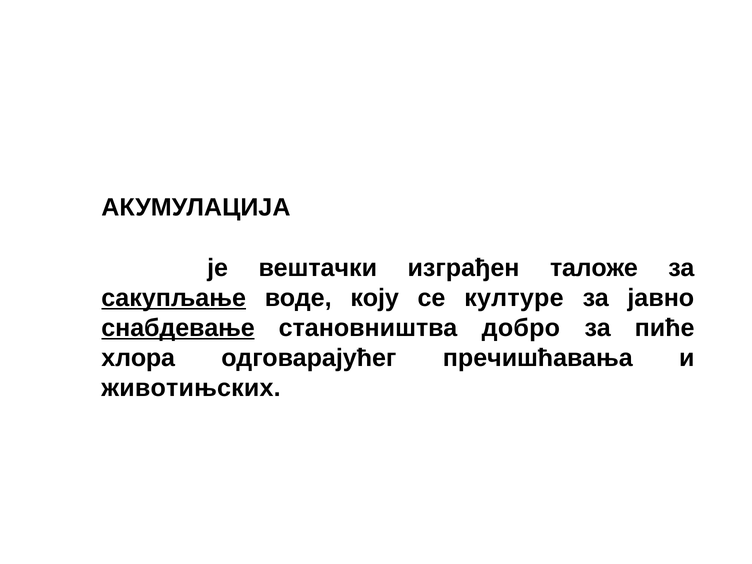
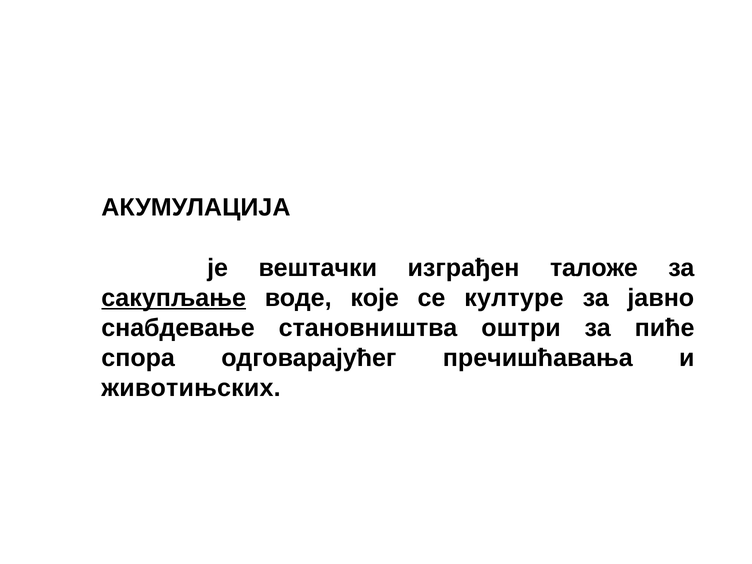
коју: коју -> кoјe
снабдевање underline: present -> none
добро: добро -> оштри
хлора: хлора -> спора
